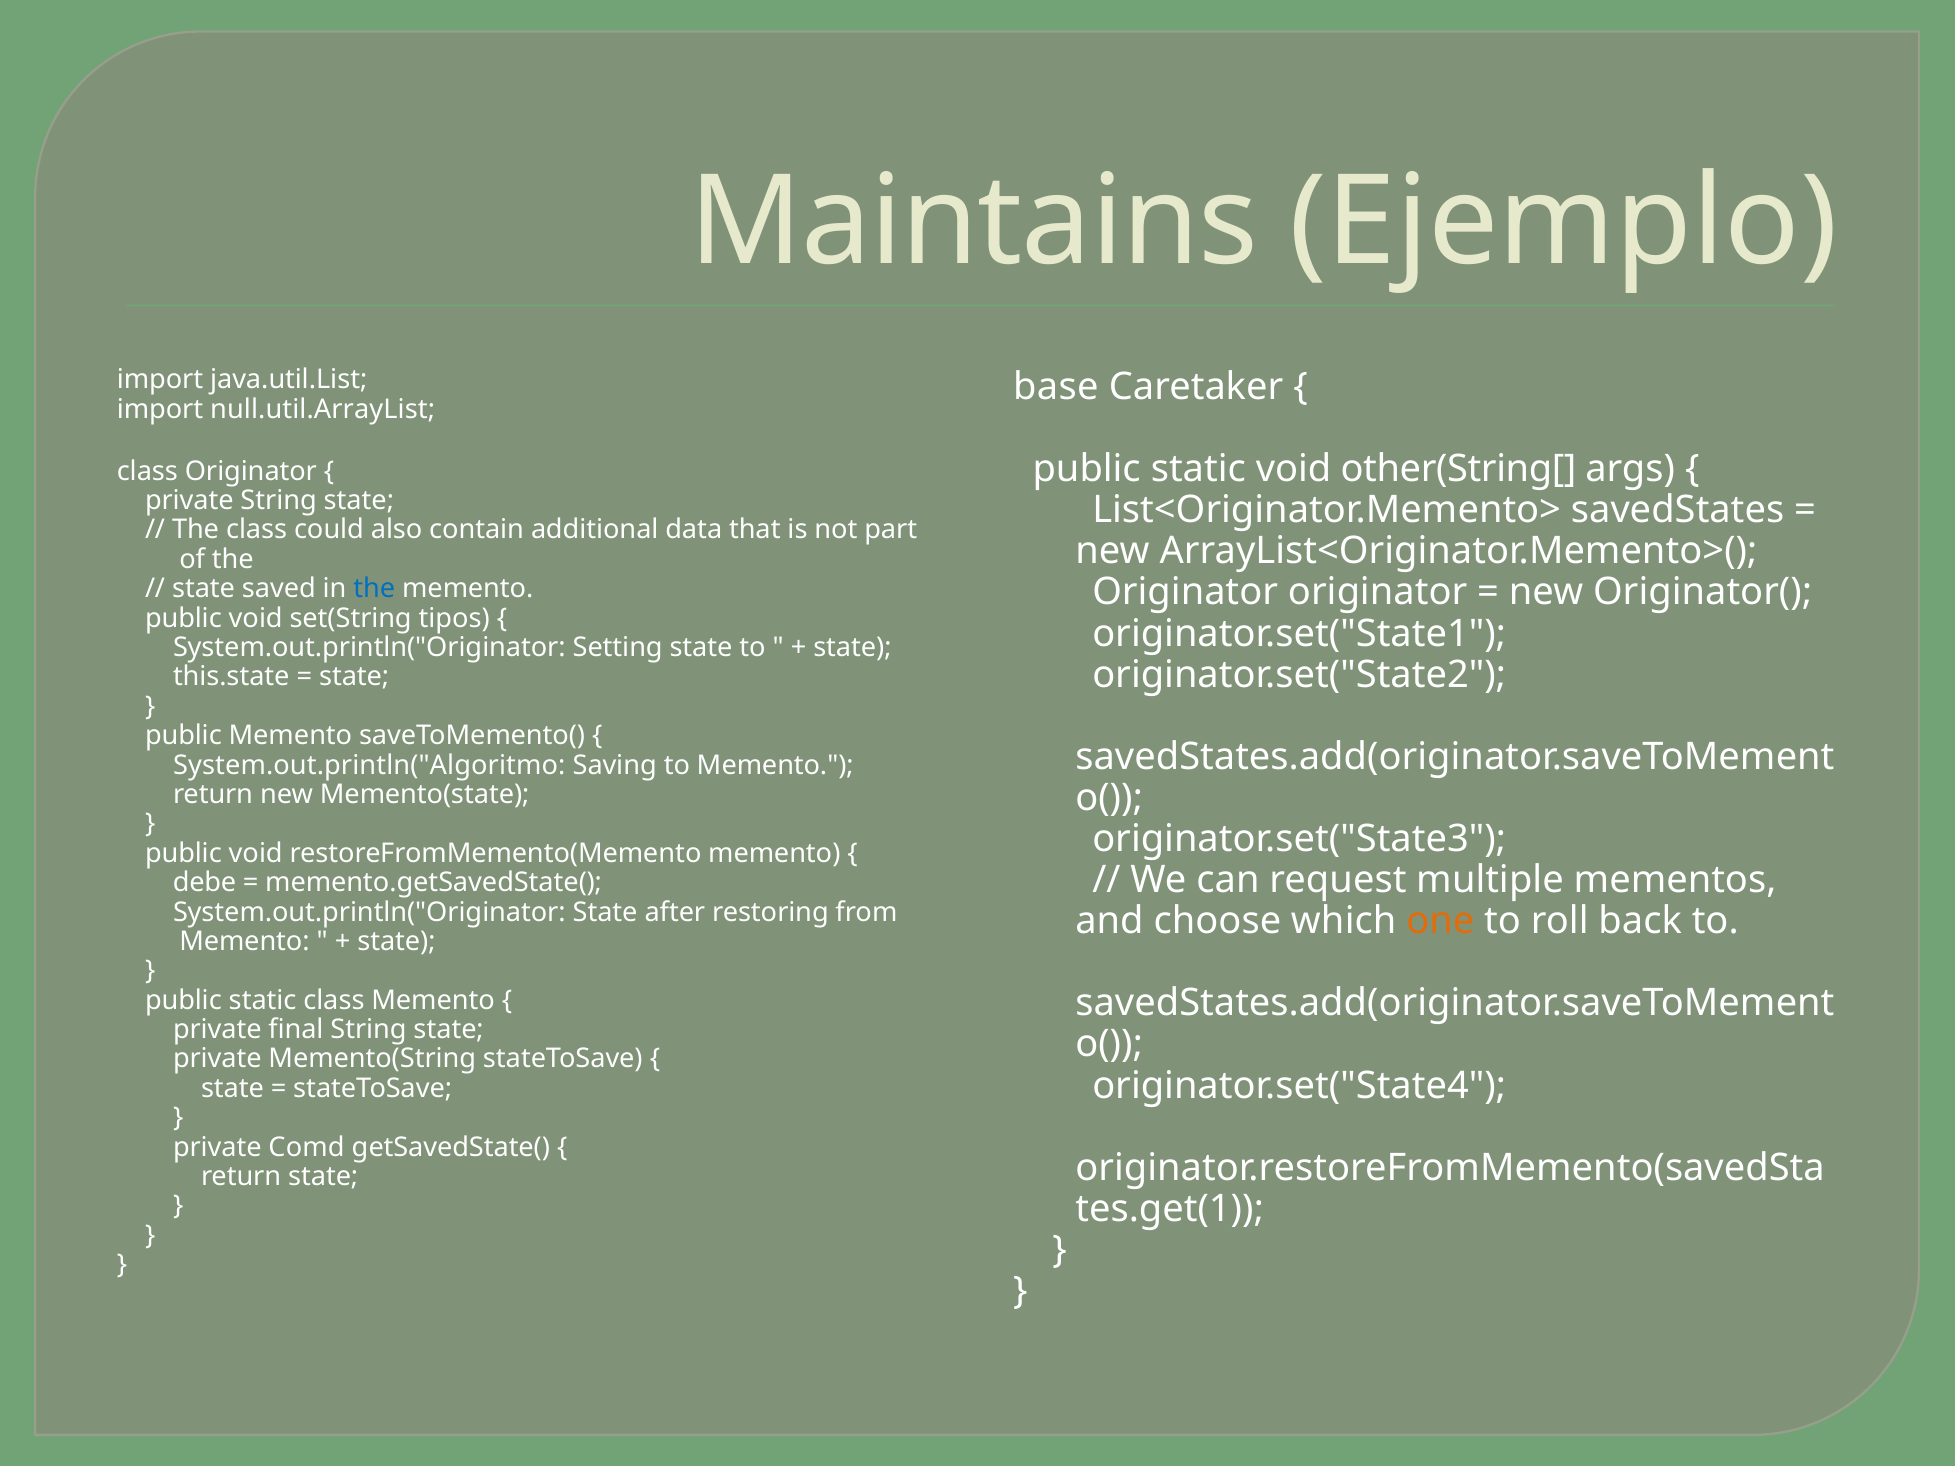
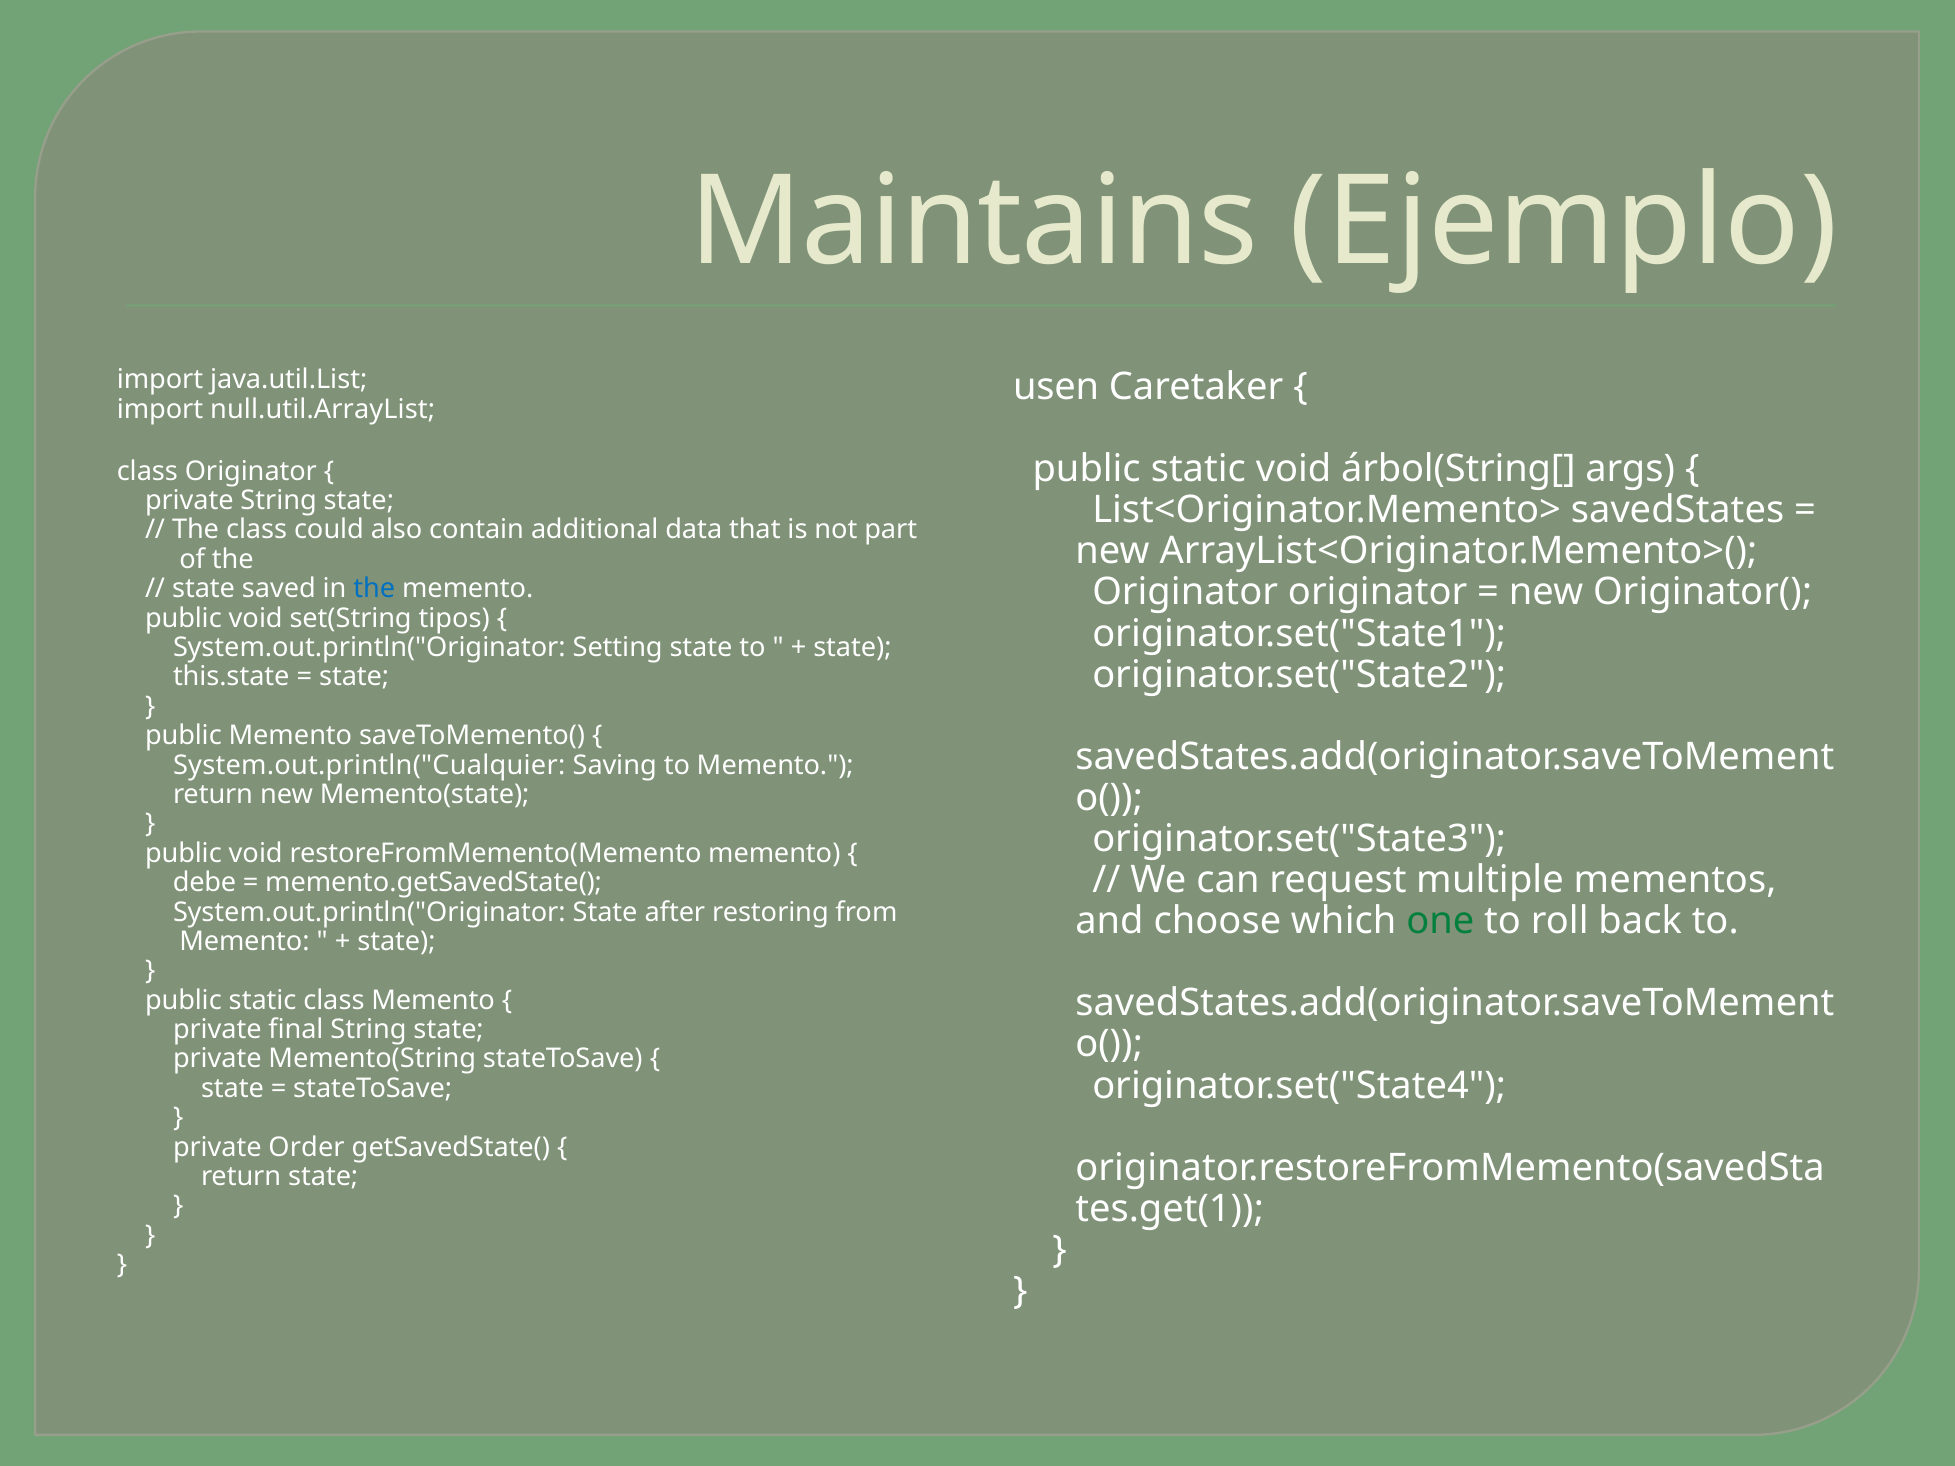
base: base -> usen
other(String[: other(String[ -> árbol(String[
System.out.println("Algoritmo: System.out.println("Algoritmo -> System.out.println("Cualquier
one colour: orange -> green
Comd: Comd -> Order
